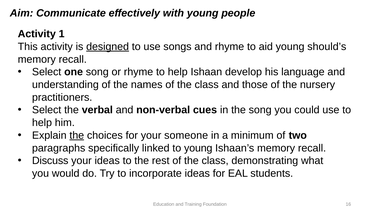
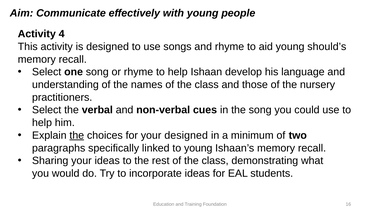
1: 1 -> 4
designed at (108, 47) underline: present -> none
your someone: someone -> designed
Discuss: Discuss -> Sharing
